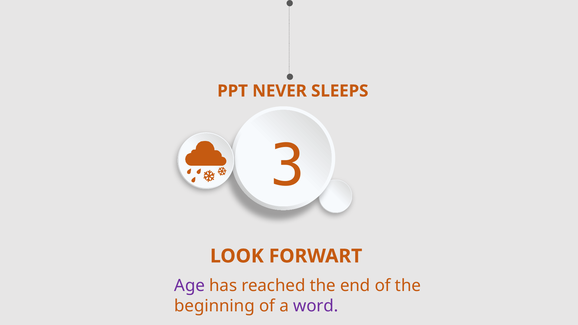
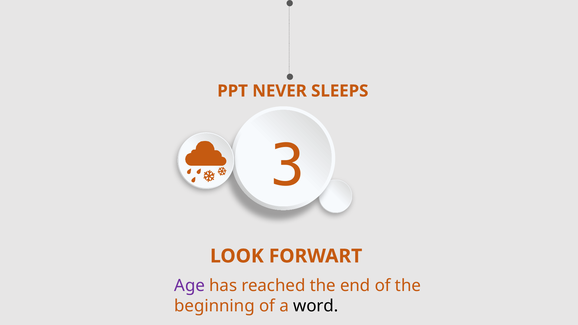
word colour: purple -> black
